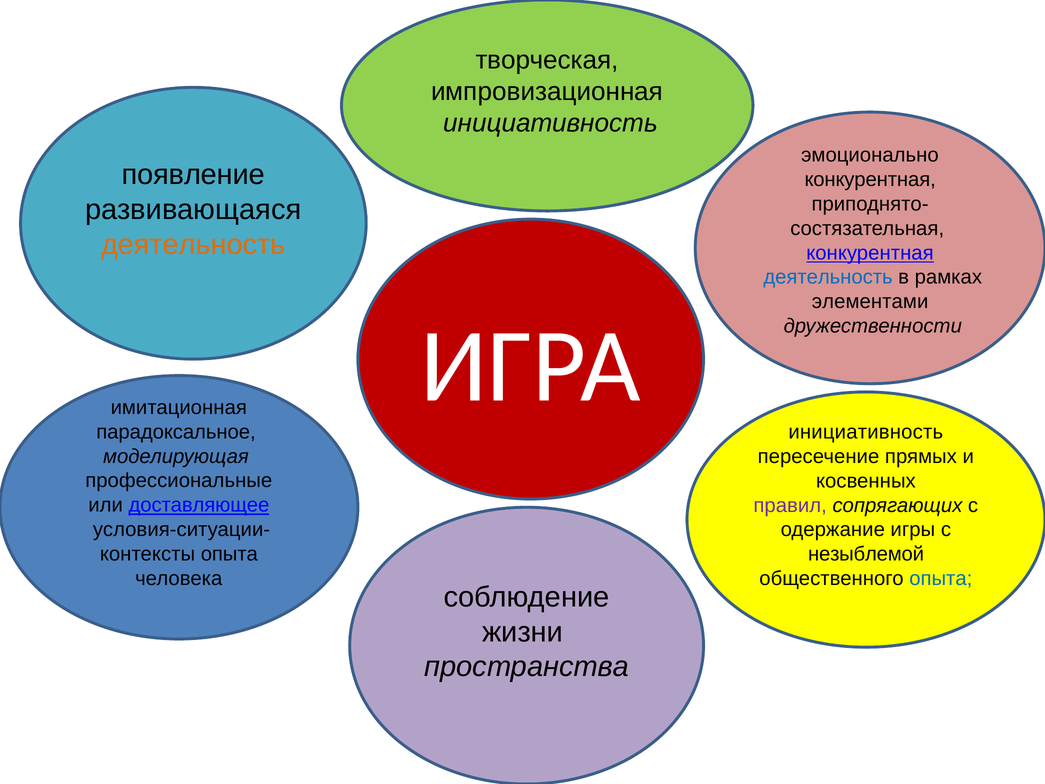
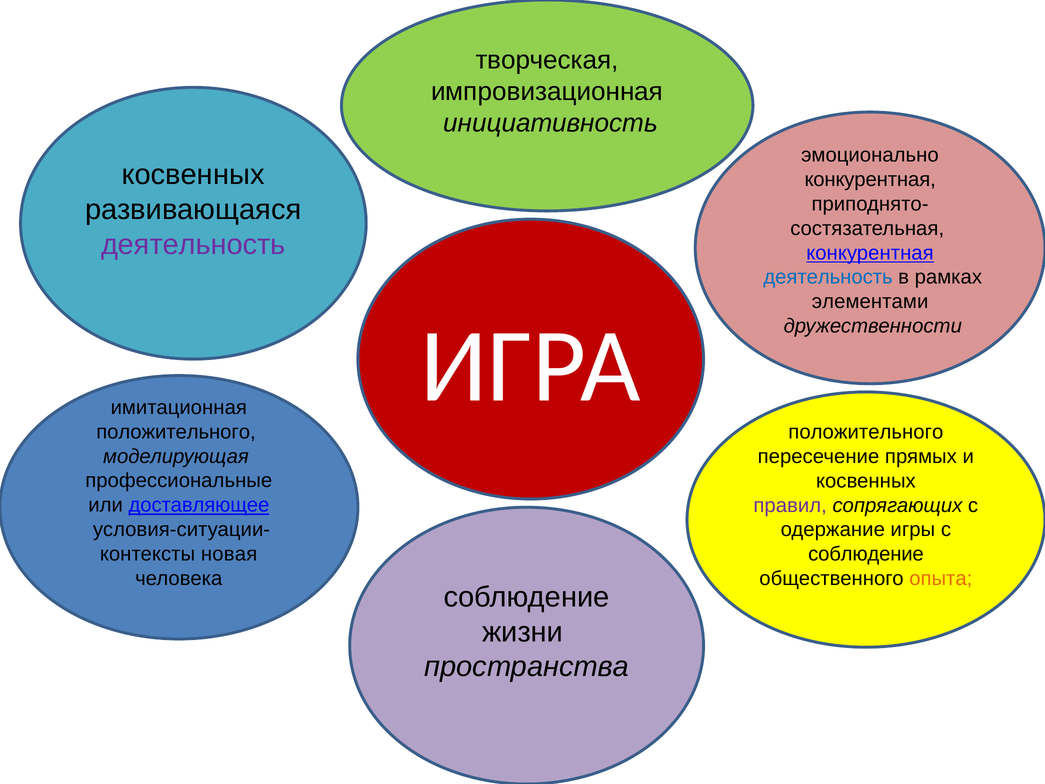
появление at (193, 175): появление -> косвенных
деятельность at (193, 244) colour: orange -> purple
парадоксальное at (176, 432): парадоксальное -> положительного
инициативность at (866, 432): инициативность -> положительного
опыта at (229, 554): опыта -> новая
незыблемой at (866, 554): незыблемой -> соблюдение
опыта at (941, 578) colour: blue -> orange
